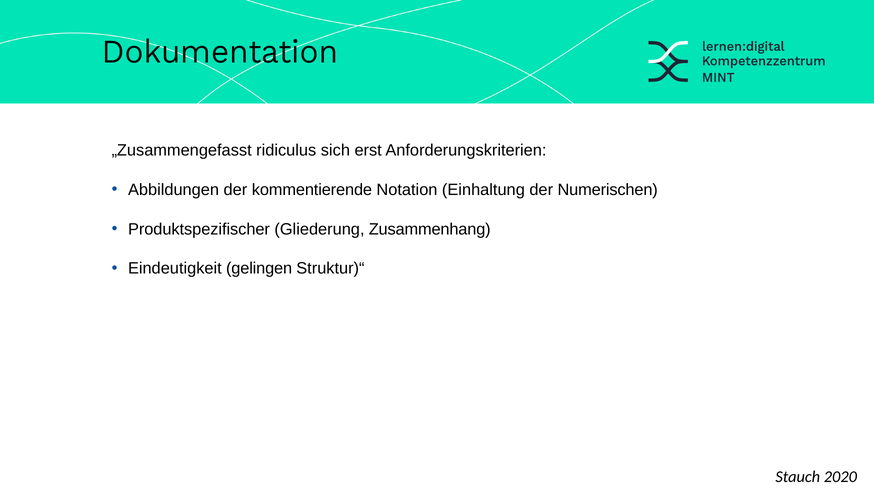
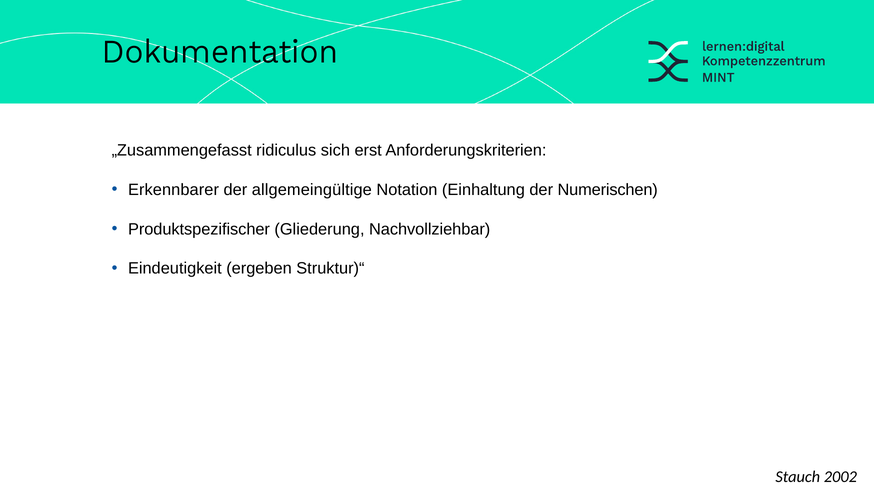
Abbildungen: Abbildungen -> Erkennbarer
kommentierende: kommentierende -> allgemeingültige
Zusammenhang: Zusammenhang -> Nachvollziehbar
gelingen: gelingen -> ergeben
2020: 2020 -> 2002
